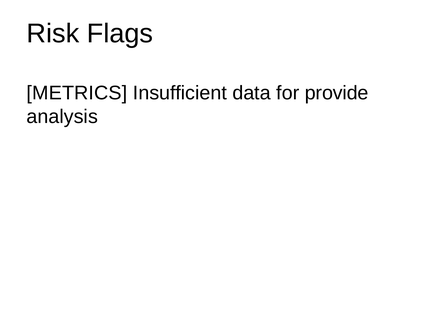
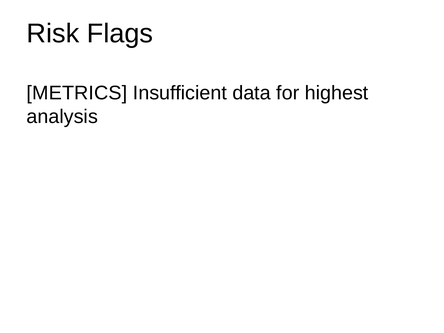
provide: provide -> highest
